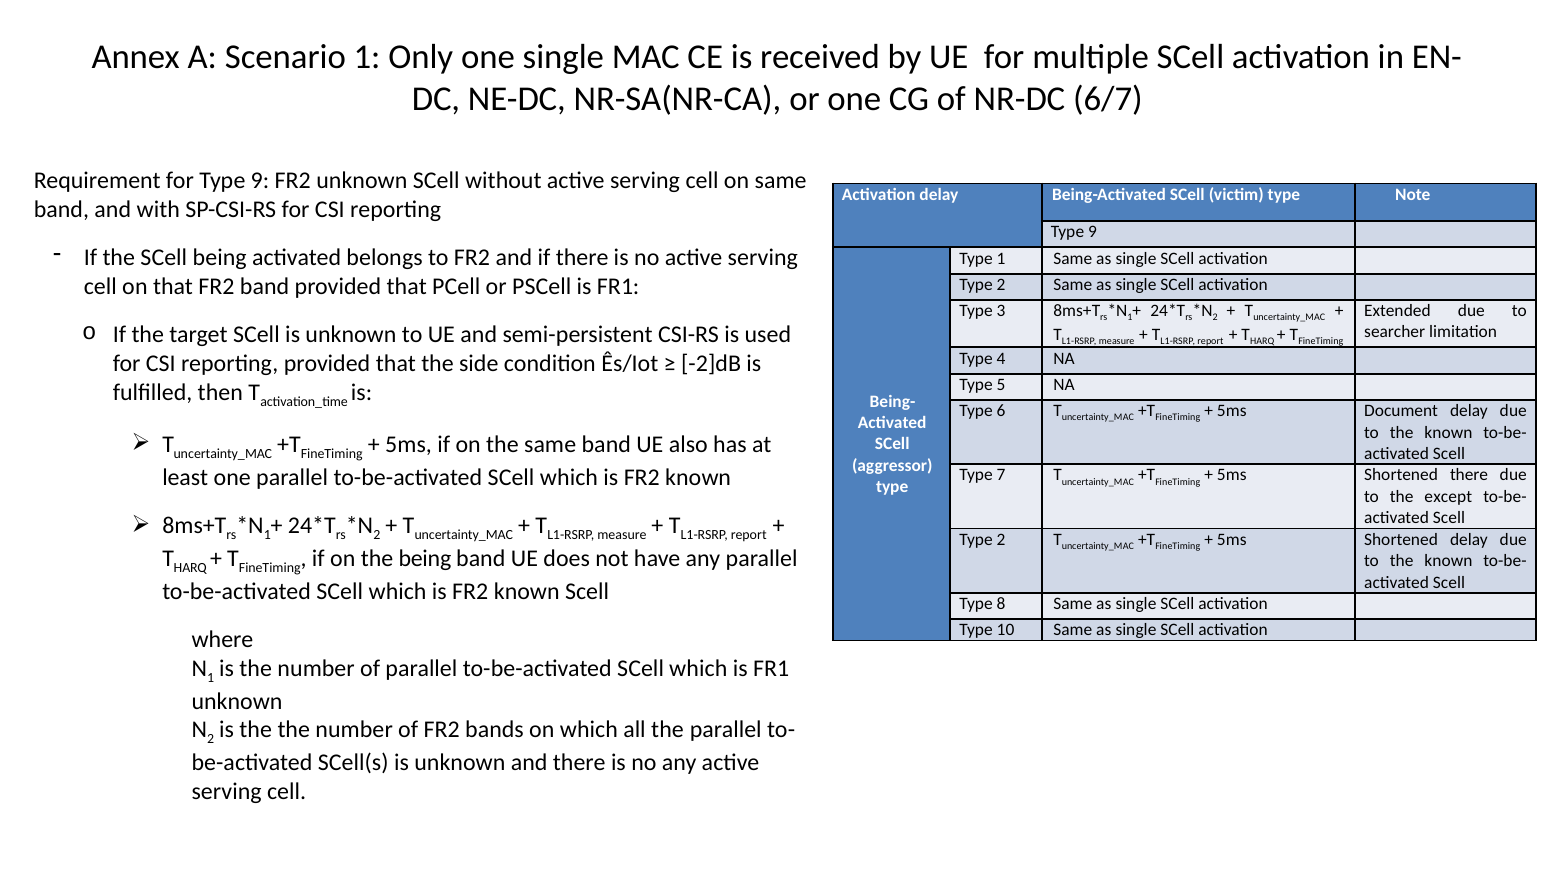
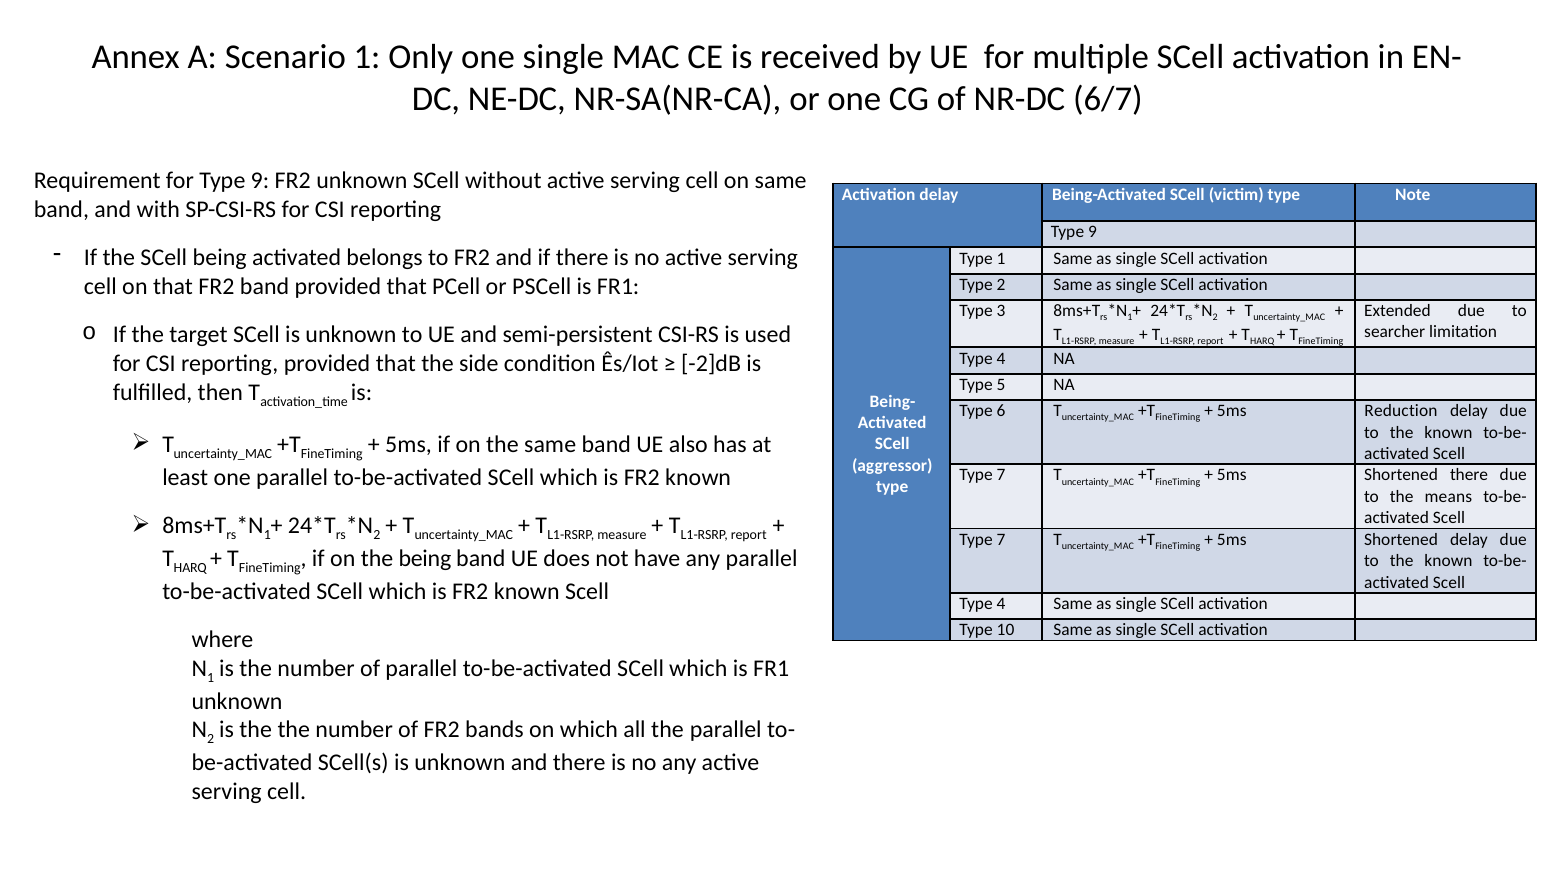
Document: Document -> Reduction
except: except -> means
2 at (1001, 539): 2 -> 7
8 at (1001, 603): 8 -> 4
